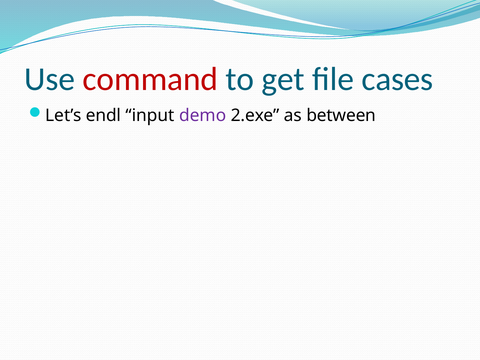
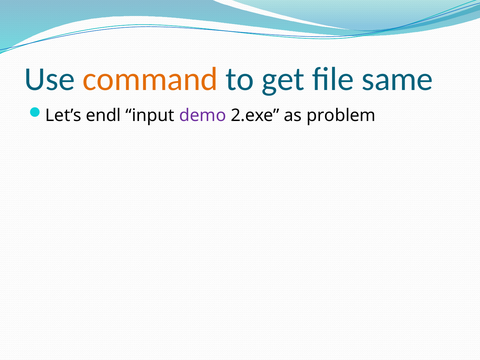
command colour: red -> orange
cases: cases -> same
between: between -> problem
